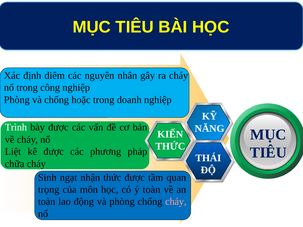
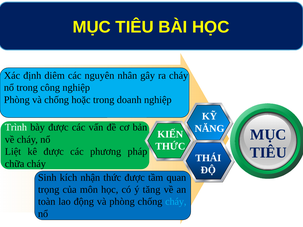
ngạt: ngạt -> kích
ý toàn: toàn -> tăng
cháy at (176, 202) colour: pink -> light blue
